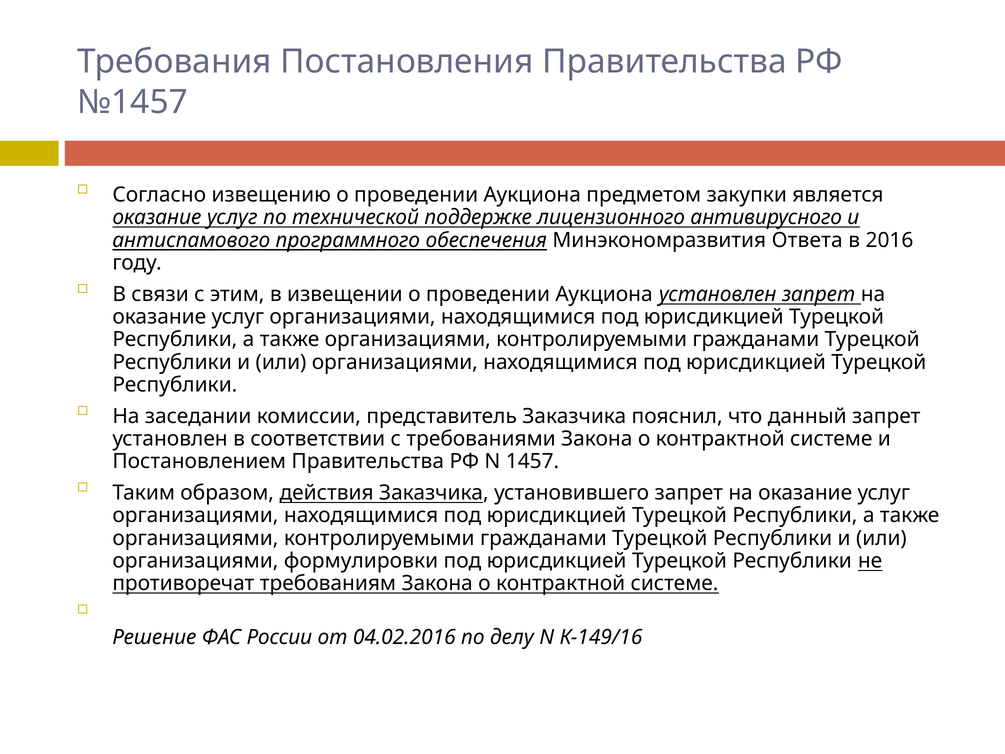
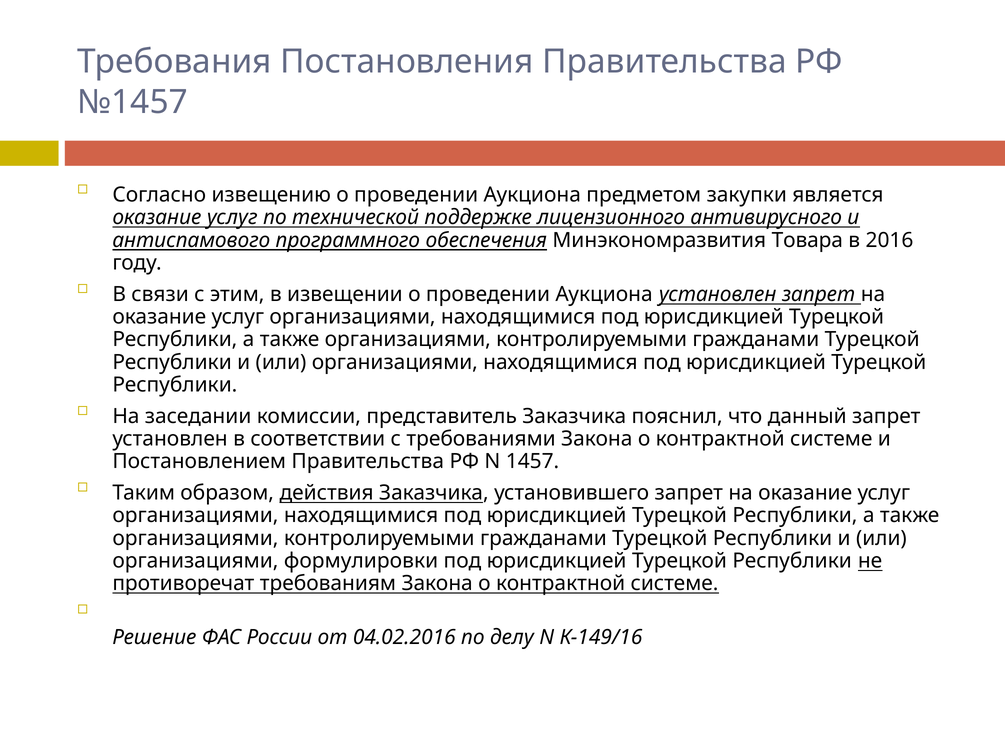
Ответа: Ответа -> Товара
